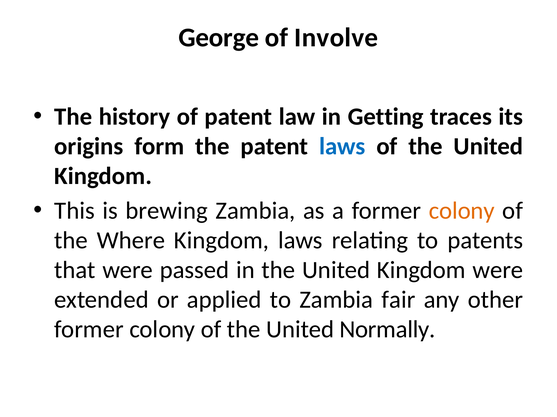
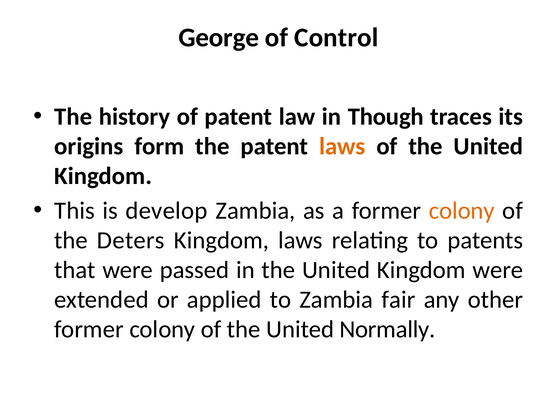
Involve: Involve -> Control
Getting: Getting -> Though
laws at (342, 147) colour: blue -> orange
brewing: brewing -> develop
Where: Where -> Deters
